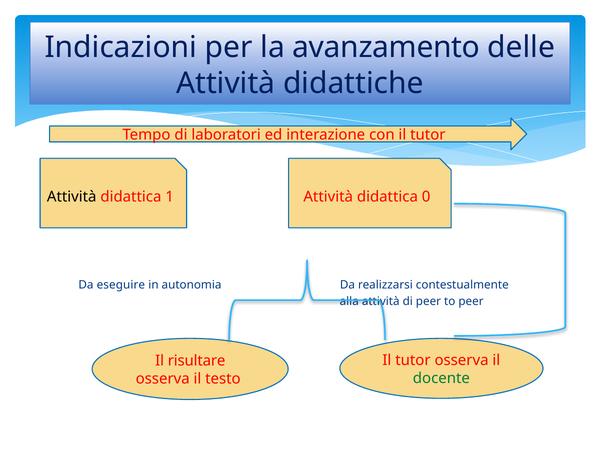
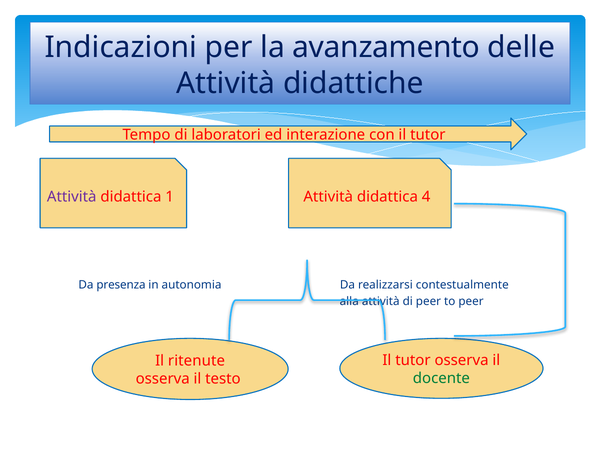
Attività at (72, 197) colour: black -> purple
0: 0 -> 4
eseguire: eseguire -> presenza
risultare: risultare -> ritenute
